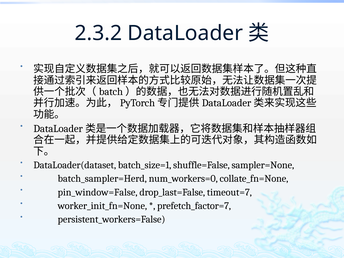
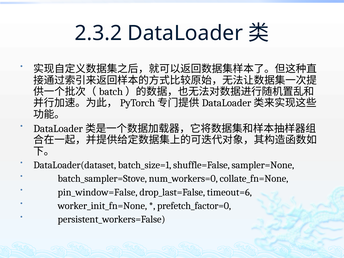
batch_sampler=Herd: batch_sampler=Herd -> batch_sampler=Stove
timeout=7: timeout=7 -> timeout=6
prefetch_factor=7: prefetch_factor=7 -> prefetch_factor=0
